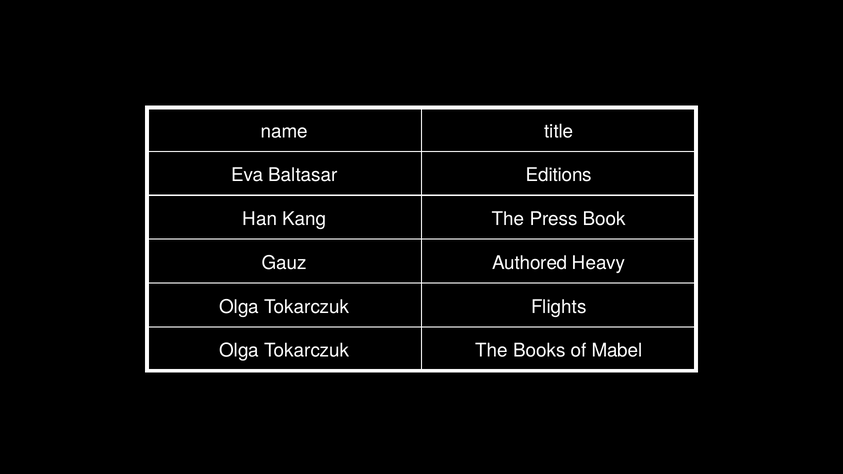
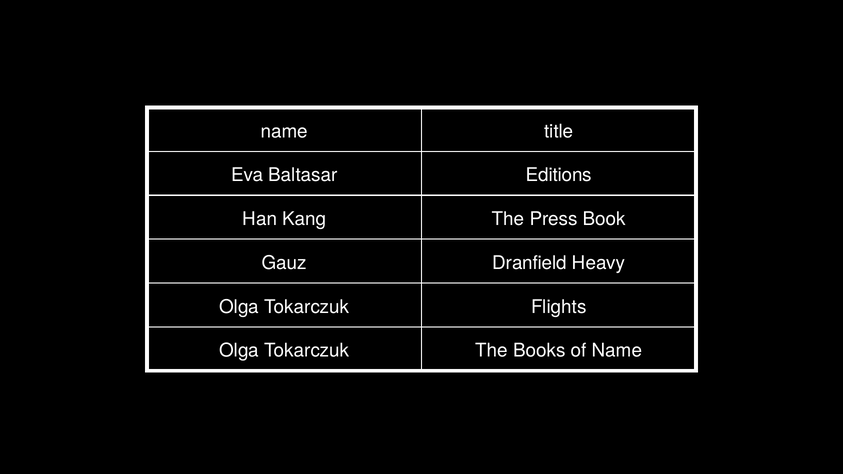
Authored: Authored -> Dranfield
of Mabel: Mabel -> Name
